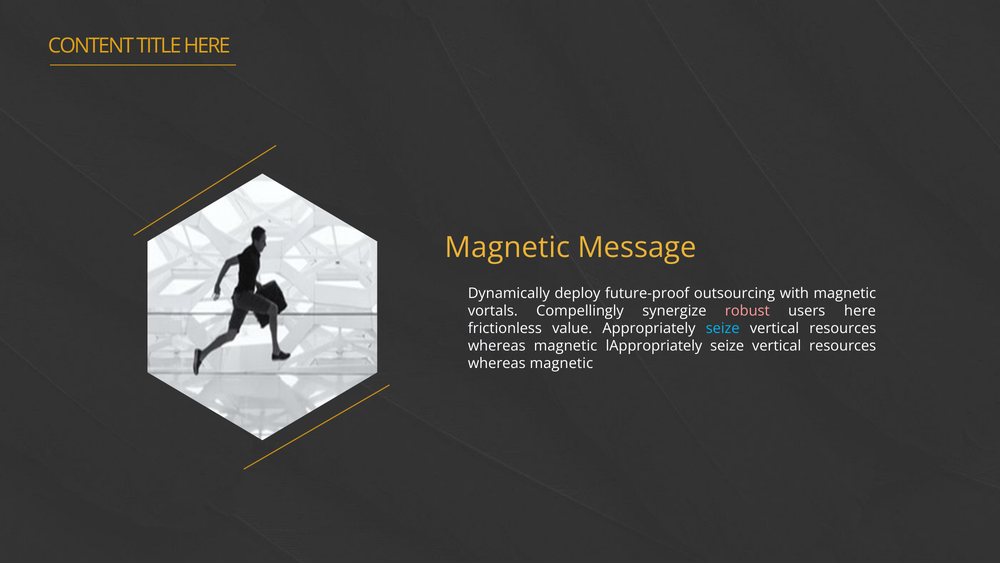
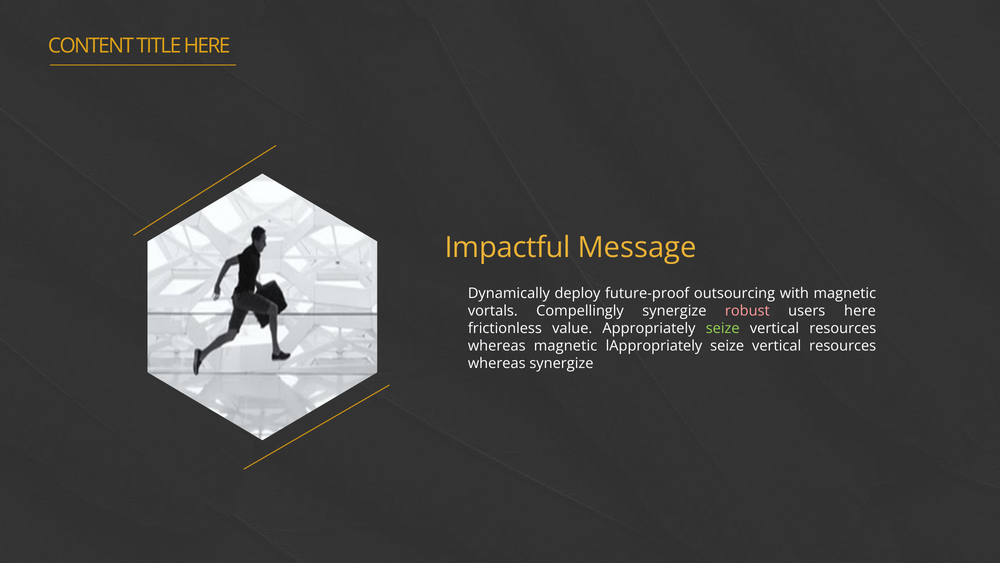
Magnetic at (507, 248): Magnetic -> Impactful
seize at (723, 328) colour: light blue -> light green
magnetic at (561, 363): magnetic -> synergize
